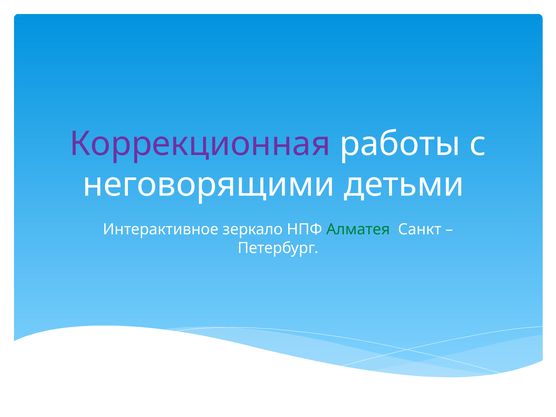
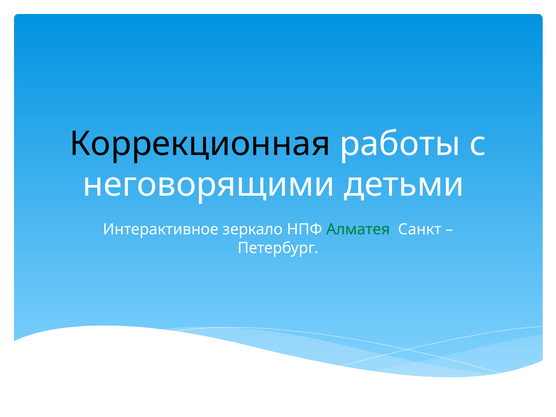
Коррекционная colour: purple -> black
